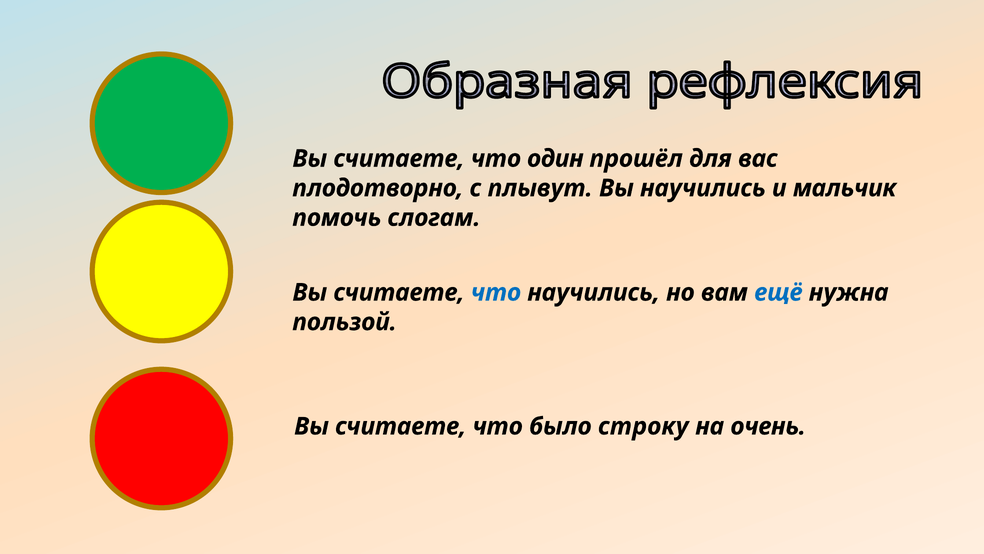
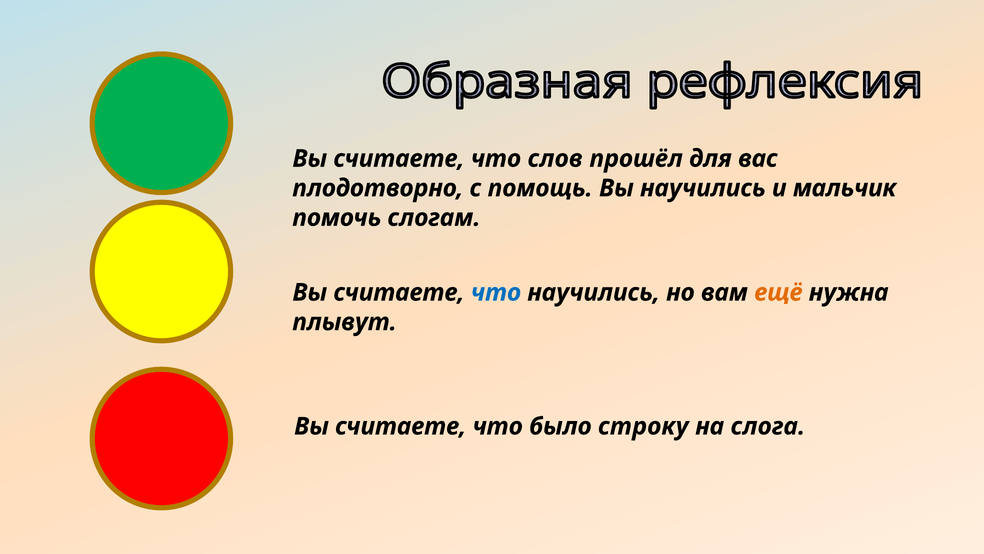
один: один -> слов
плывут: плывут -> помощь
ещё colour: blue -> orange
пользой: пользой -> плывут
очень: очень -> слога
